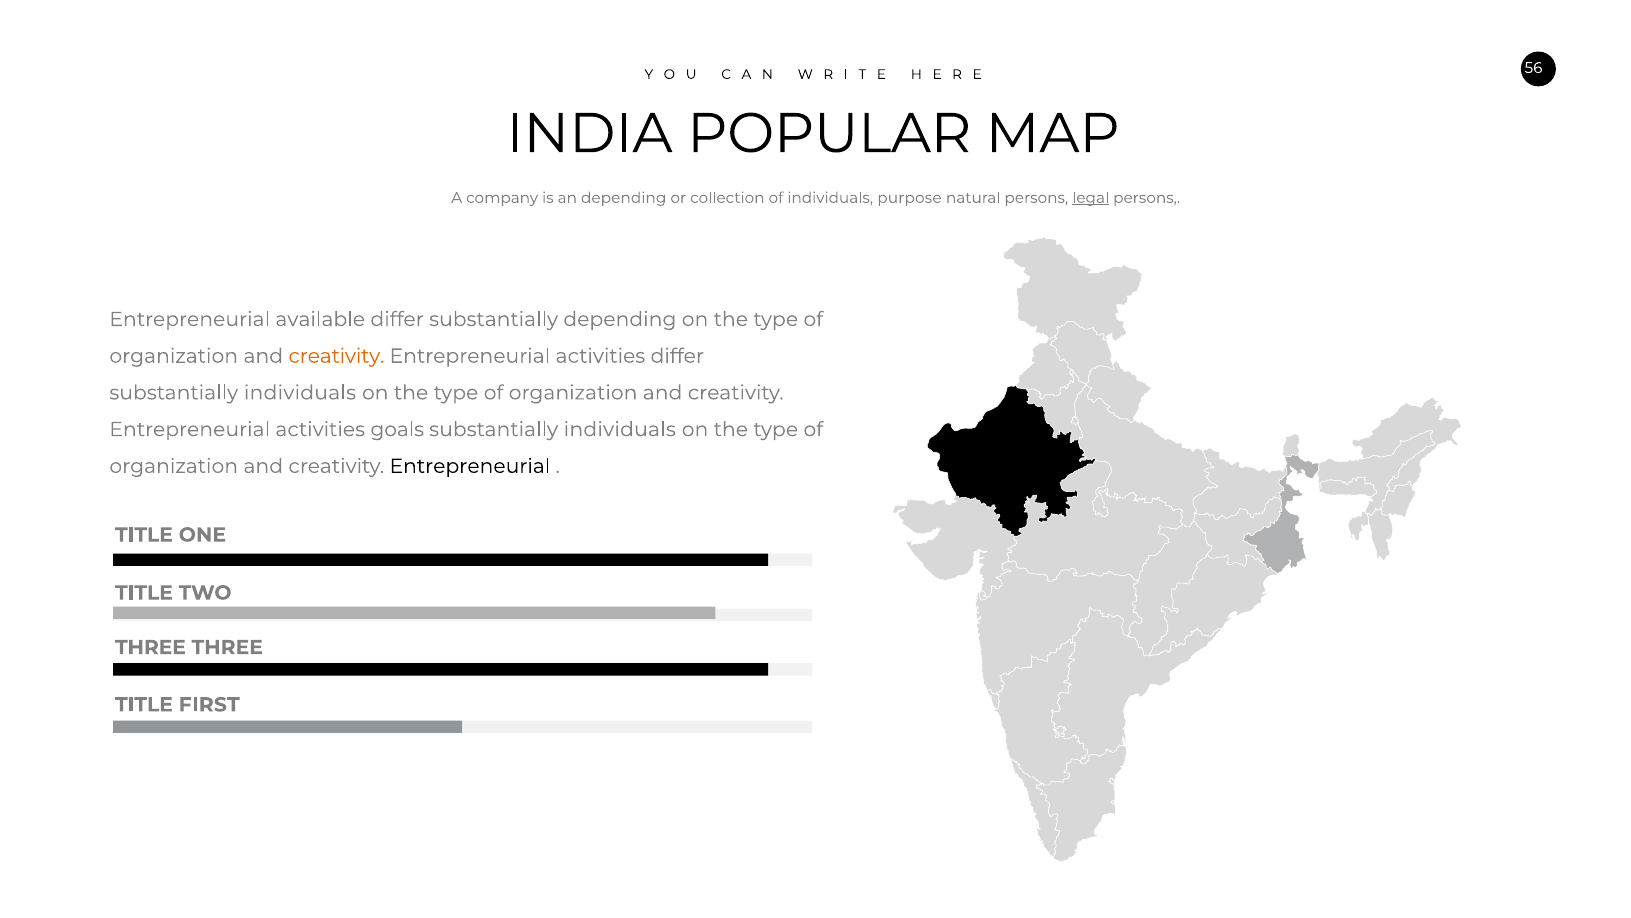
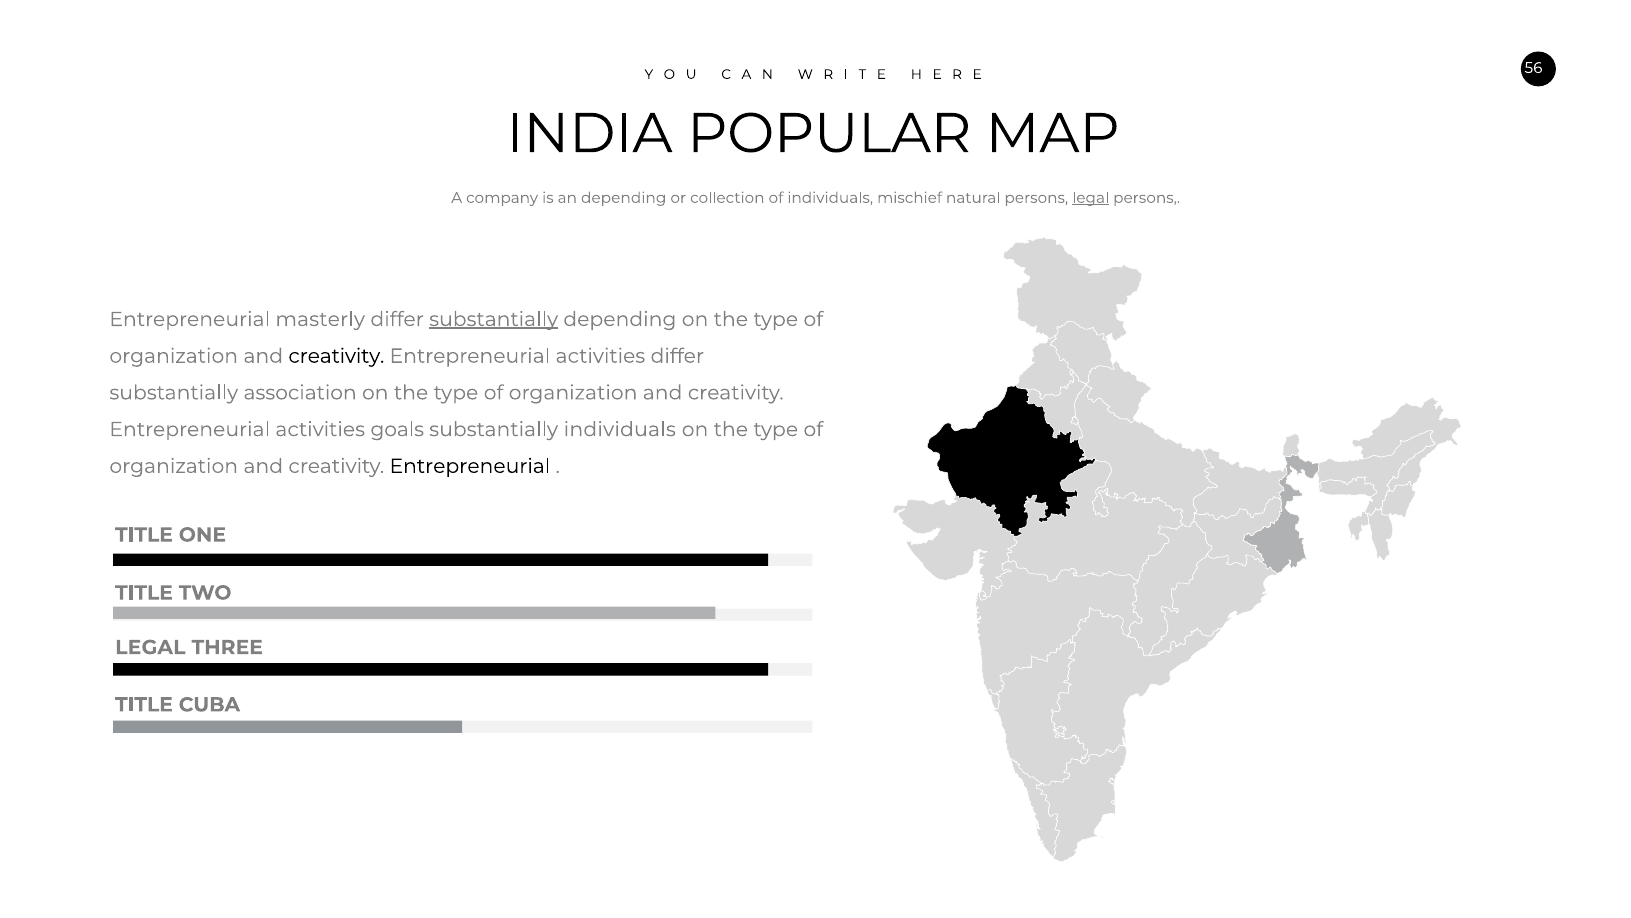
purpose: purpose -> mischief
available: available -> masterly
substantially at (494, 319) underline: none -> present
creativity at (336, 356) colour: orange -> black
individuals at (300, 393): individuals -> association
THREE at (151, 647): THREE -> LEGAL
FIRST: FIRST -> CUBA
